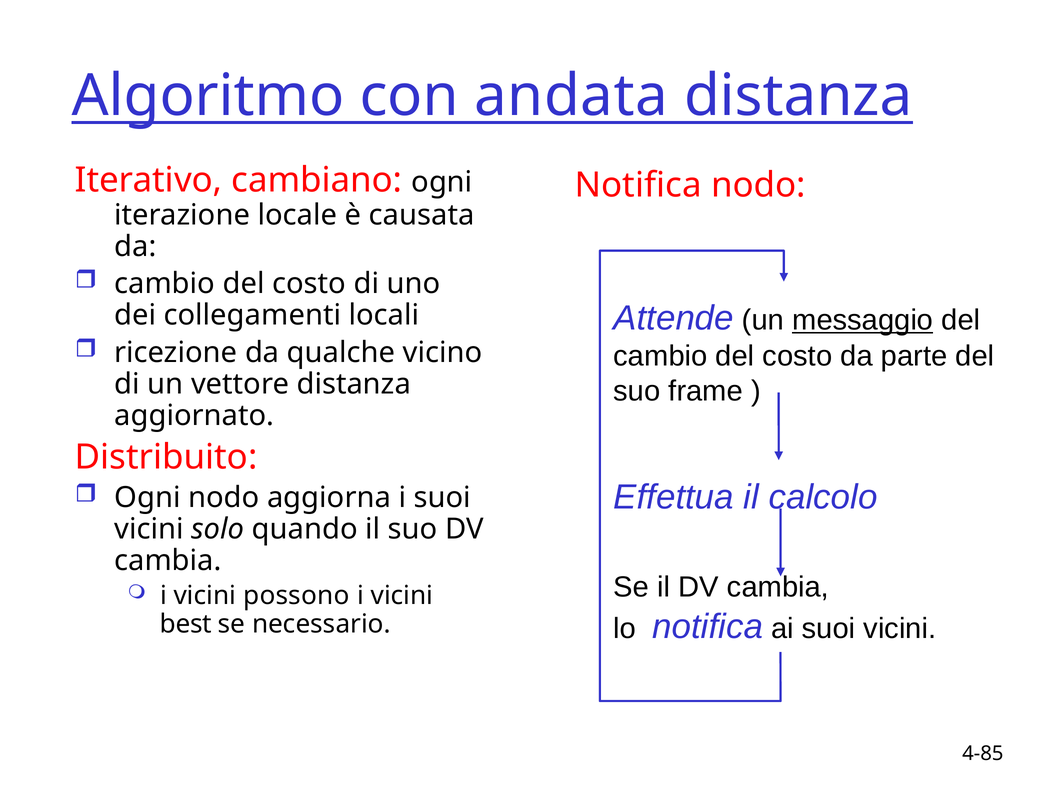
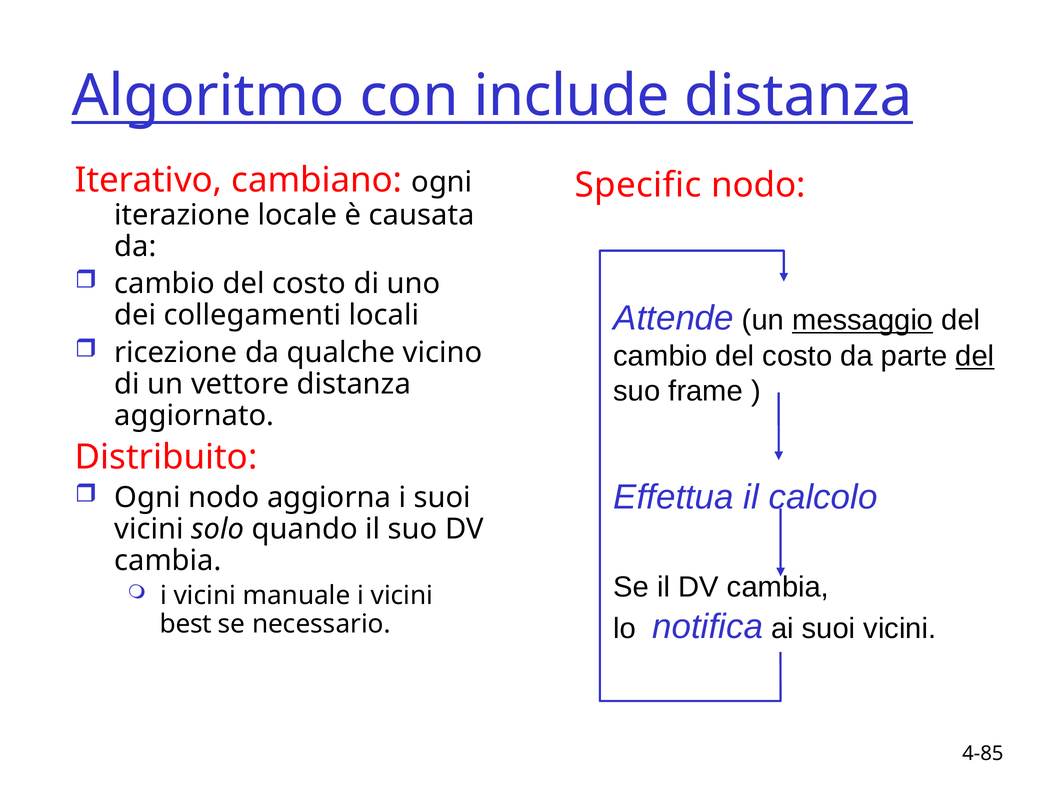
andata: andata -> include
Notifica at (638, 185): Notifica -> Specific
del at (975, 356) underline: none -> present
possono: possono -> manuale
